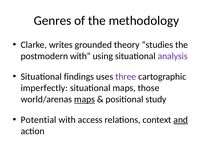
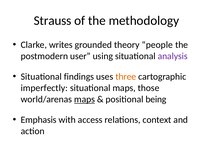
Genres: Genres -> Strauss
studies: studies -> people
postmodern with: with -> user
three colour: purple -> orange
study: study -> being
Potential: Potential -> Emphasis
and underline: present -> none
